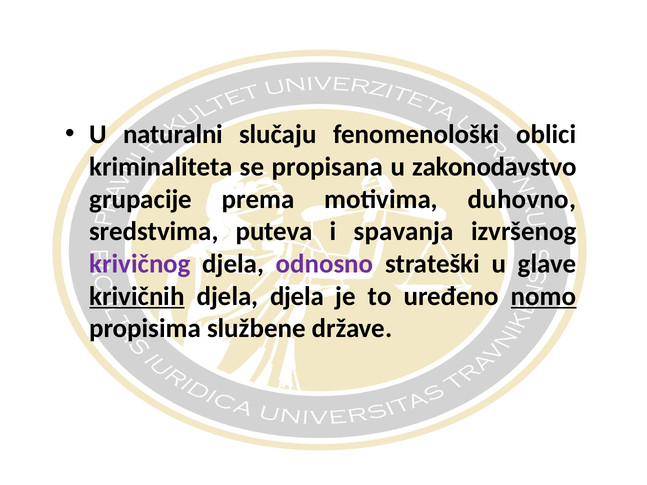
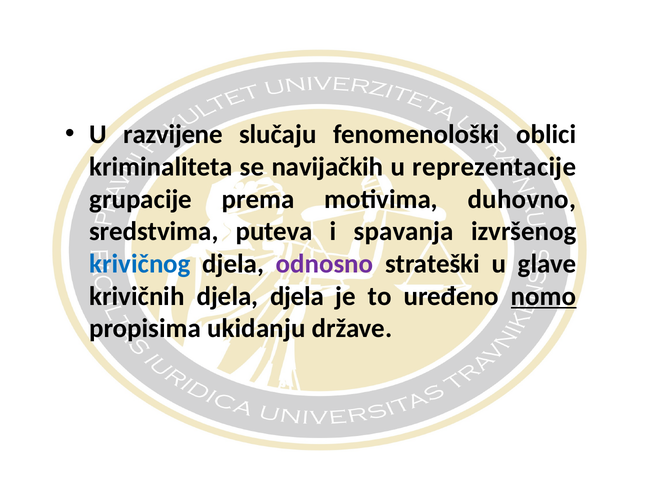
naturalni: naturalni -> razvijene
propisana: propisana -> navijačkih
zakonodavstvo: zakonodavstvo -> reprezentacije
krivičnog colour: purple -> blue
krivičnih underline: present -> none
službene: službene -> ukidanju
